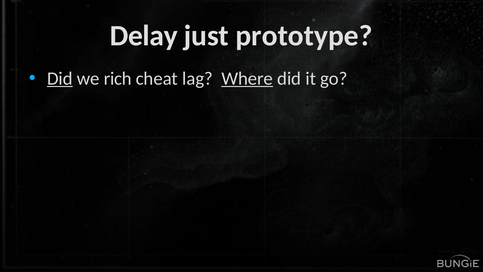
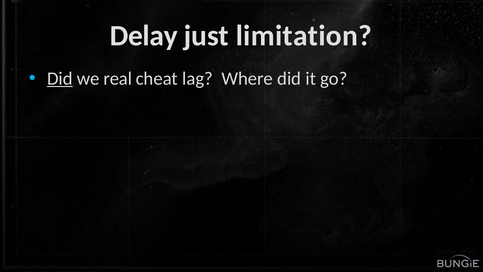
prototype: prototype -> limitation
rich: rich -> real
Where underline: present -> none
